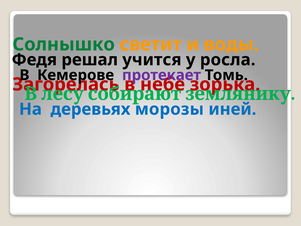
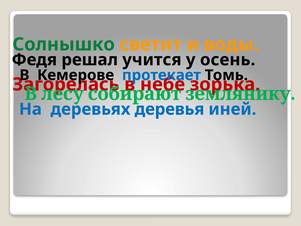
росла: росла -> осень
протекает colour: purple -> blue
морозы: морозы -> деревья
